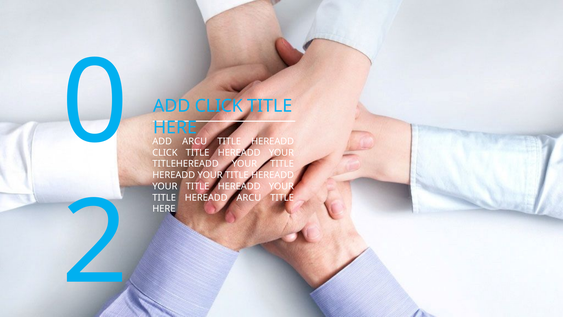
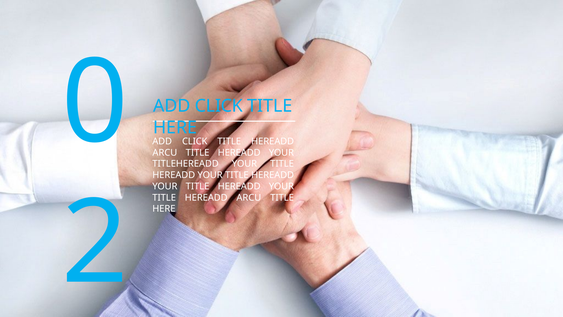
ARCU at (195, 141): ARCU -> CLICK
CLICK at (165, 153): CLICK -> ARCU
